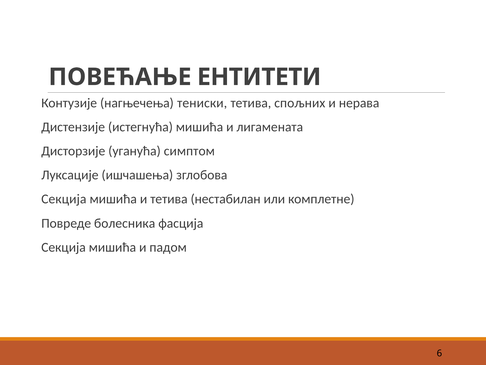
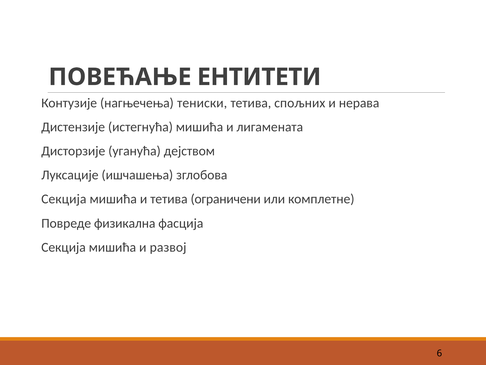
симптом: симптом -> дејством
нестабилан: нестабилан -> ограничени
болесника: болесника -> физикална
падом: падом -> развој
